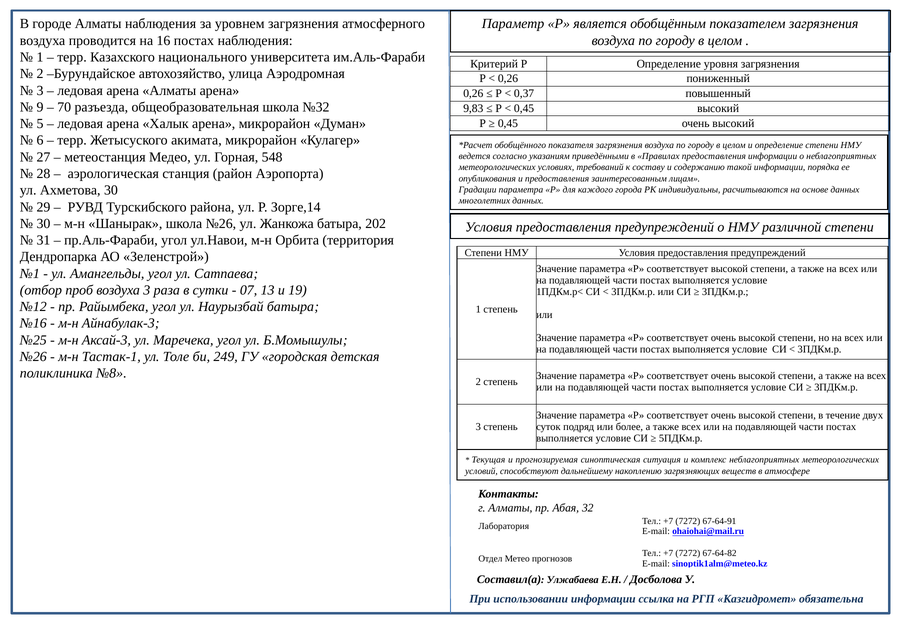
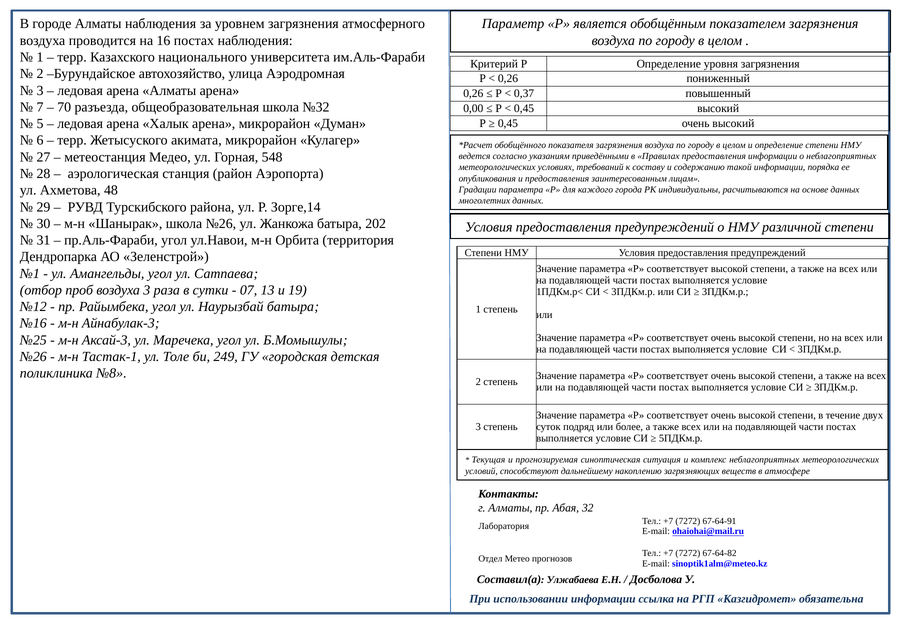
9: 9 -> 7
9,83: 9,83 -> 0,00
Ахметова 30: 30 -> 48
